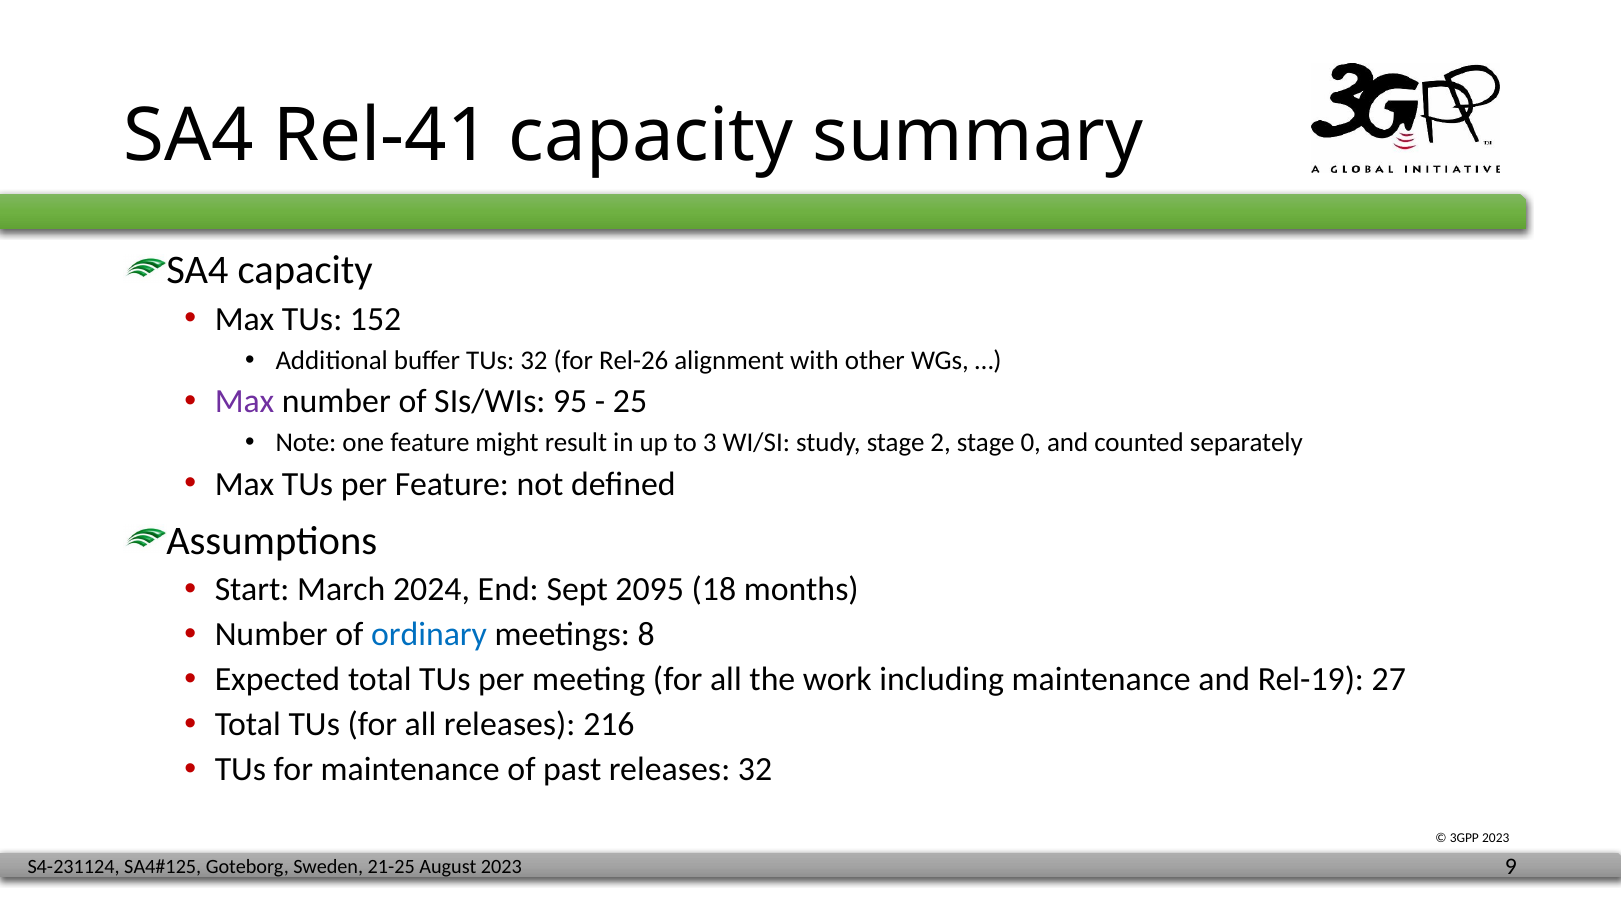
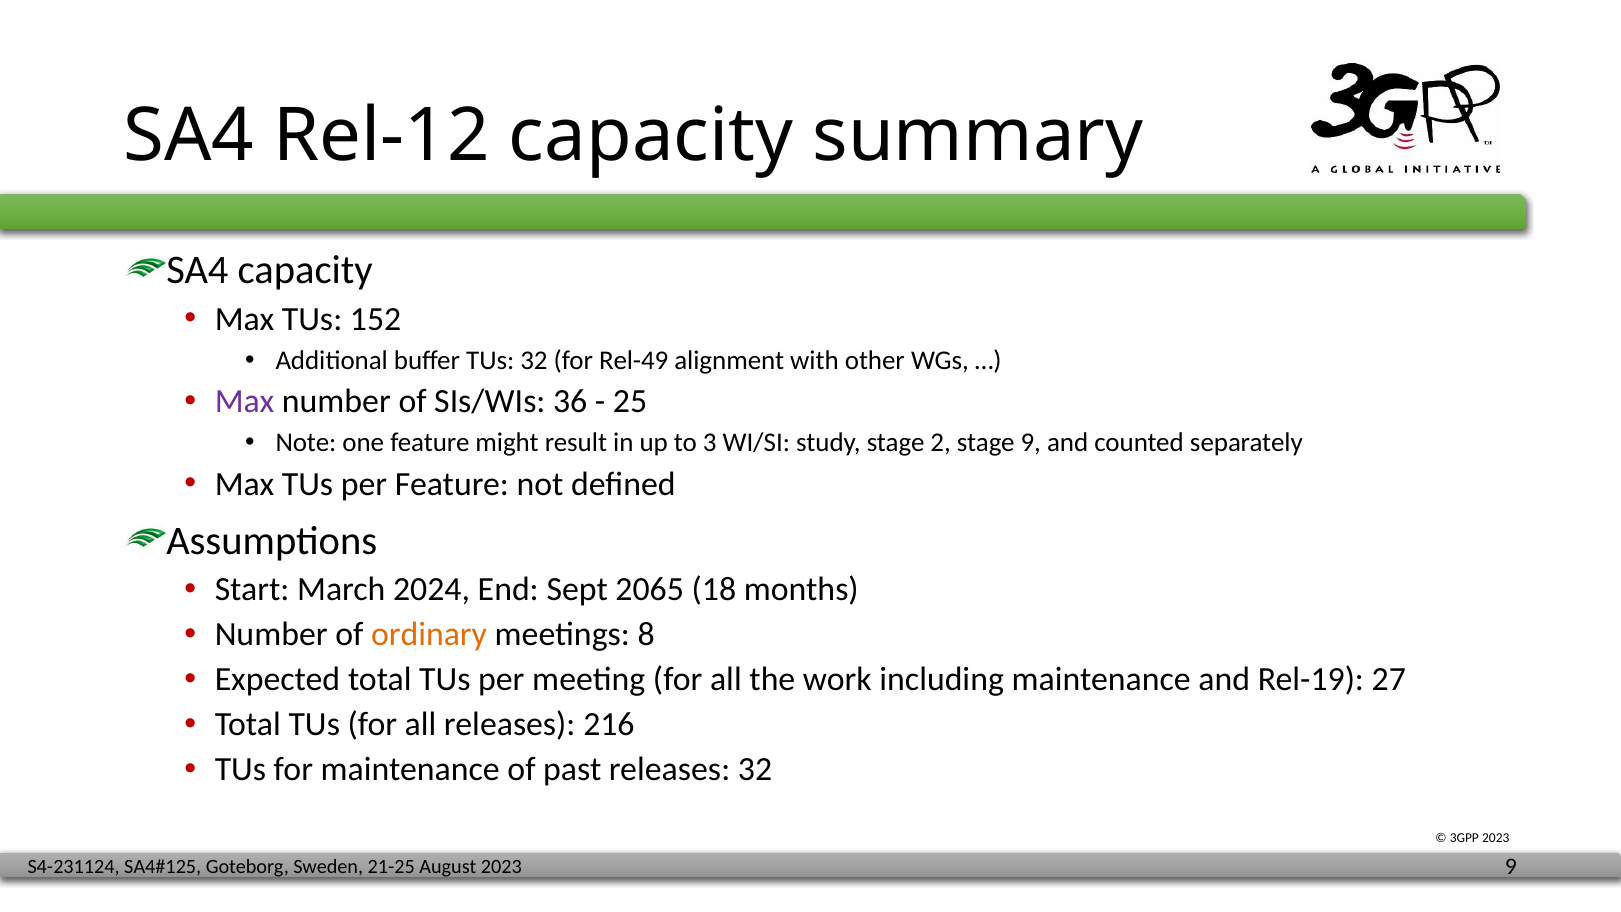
Rel-41: Rel-41 -> Rel-12
Rel-26: Rel-26 -> Rel-49
95: 95 -> 36
stage 0: 0 -> 9
2095: 2095 -> 2065
ordinary colour: blue -> orange
